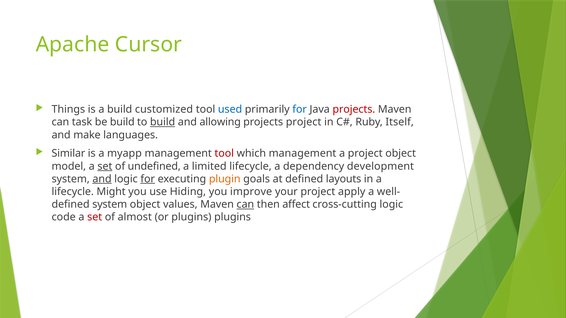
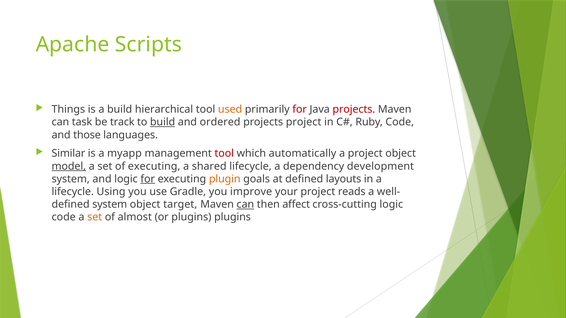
Cursor: Cursor -> Scripts
customized: customized -> hierarchical
used colour: blue -> orange
for at (300, 110) colour: blue -> red
be build: build -> track
allowing: allowing -> ordered
Ruby Itself: Itself -> Code
make: make -> those
which management: management -> automatically
model underline: none -> present
set at (105, 166) underline: present -> none
of undefined: undefined -> executing
limited: limited -> shared
and at (102, 179) underline: present -> none
Might: Might -> Using
Hiding: Hiding -> Gradle
apply: apply -> reads
values: values -> target
set at (95, 217) colour: red -> orange
